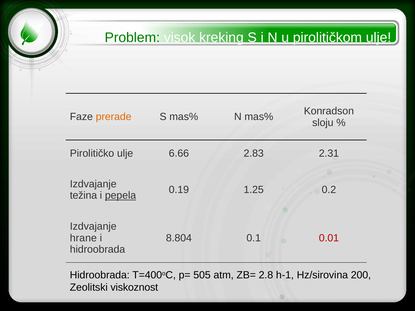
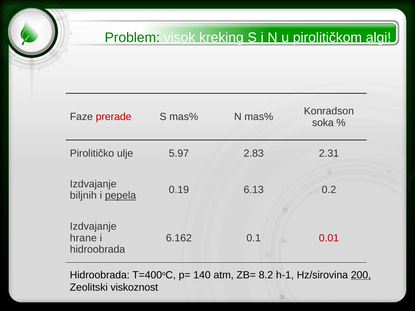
pirolitičkom ulje: ulje -> algi
prerade colour: orange -> red
sloju: sloju -> soka
6.66: 6.66 -> 5.97
1.25: 1.25 -> 6.13
težina: težina -> biljnih
8.804: 8.804 -> 6.162
505: 505 -> 140
2.8: 2.8 -> 8.2
200 underline: none -> present
